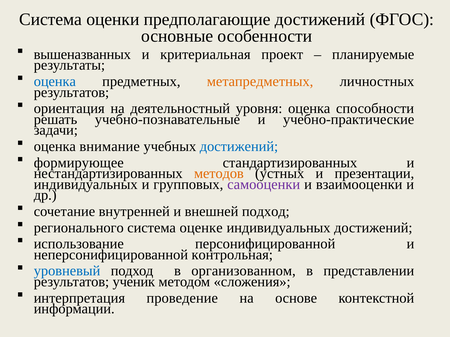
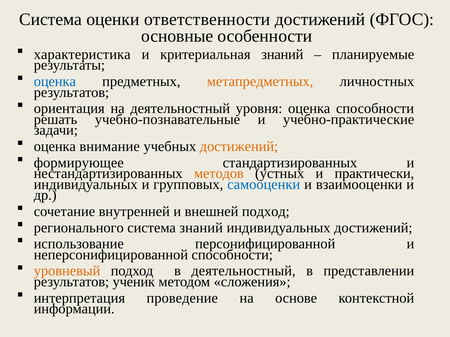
предполагающие: предполагающие -> ответственности
вышеназванных: вышеназванных -> характеристика
критериальная проект: проект -> знаний
достижений at (239, 147) colour: blue -> orange
презентации: презентации -> практически
самооценки colour: purple -> blue
система оценке: оценке -> знаний
неперсонифицированной контрольная: контрольная -> способности
уровневый colour: blue -> orange
в организованном: организованном -> деятельностный
